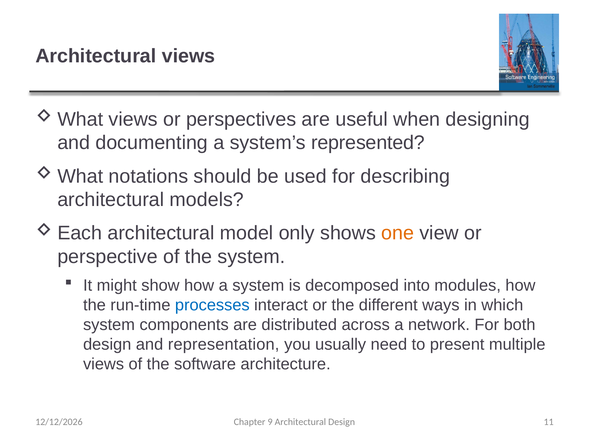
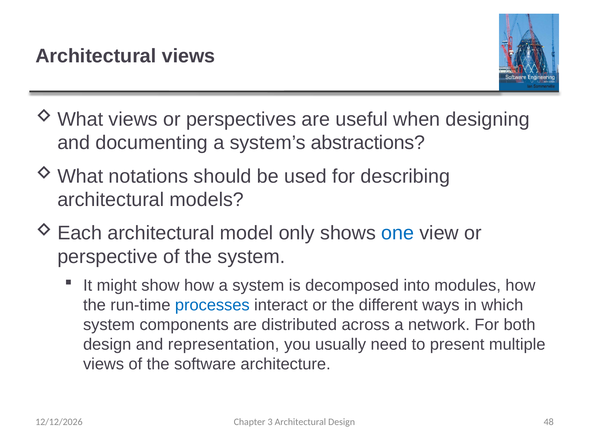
represented: represented -> abstractions
one colour: orange -> blue
9: 9 -> 3
11: 11 -> 48
